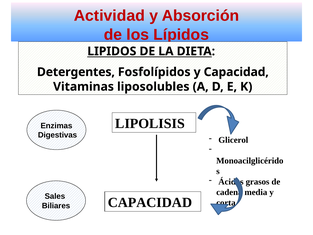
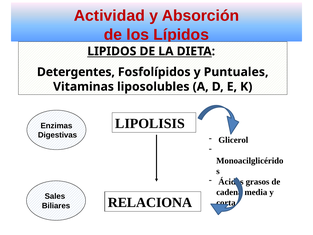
y Capacidad: Capacidad -> Puntuales
CAPACIDAD at (150, 202): CAPACIDAD -> RELACIONA
